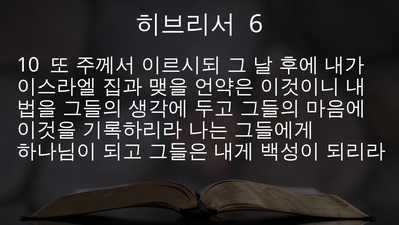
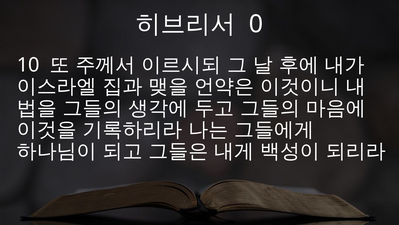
6: 6 -> 0
